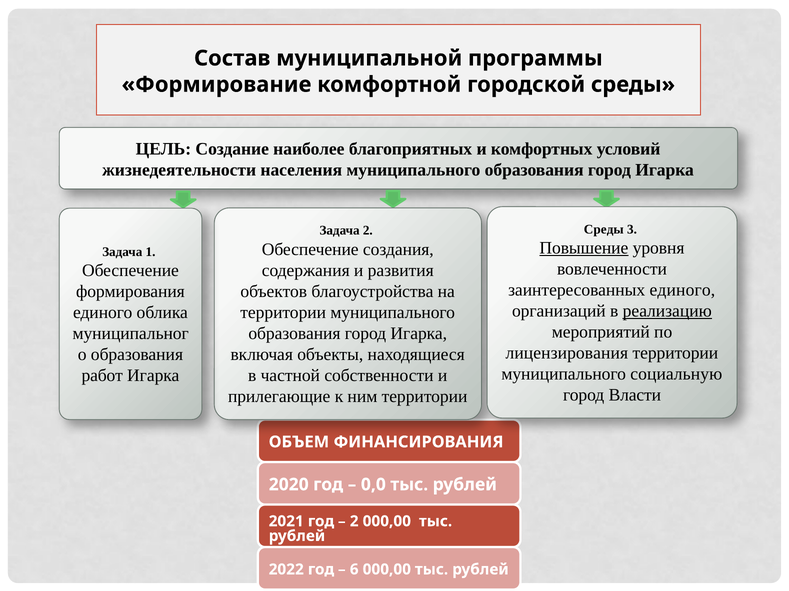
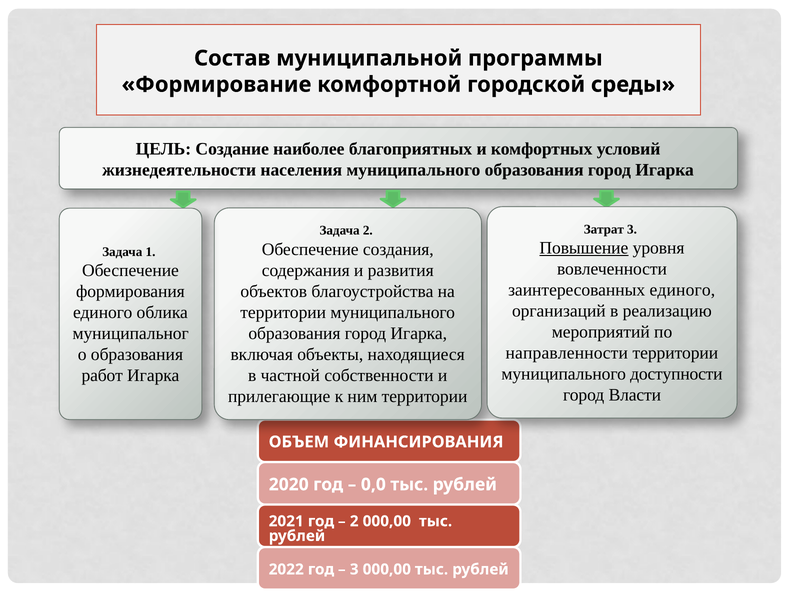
Среды at (604, 230): Среды -> Затрат
реализацию underline: present -> none
лицензирования: лицензирования -> направленности
социальную: социальную -> доступности
6 at (354, 570): 6 -> 3
